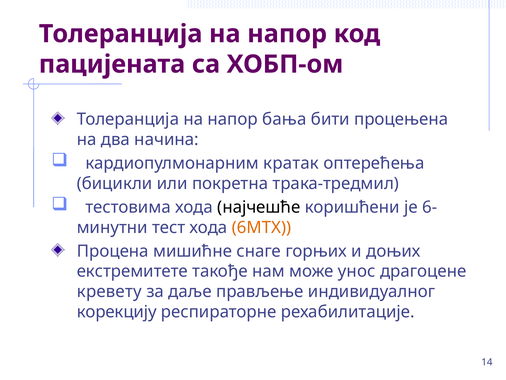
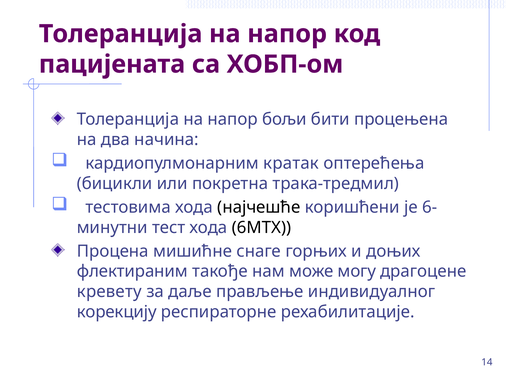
бања: бања -> бољи
6МТХ colour: orange -> black
екстремитете: екстремитете -> флектираним
унос: унос -> могу
